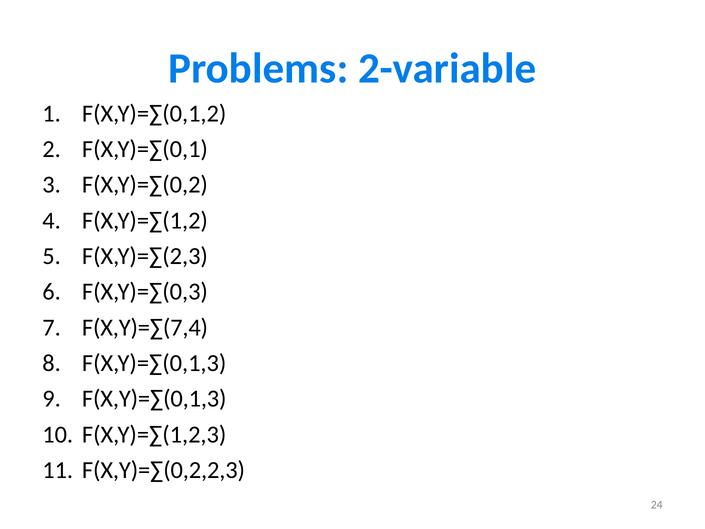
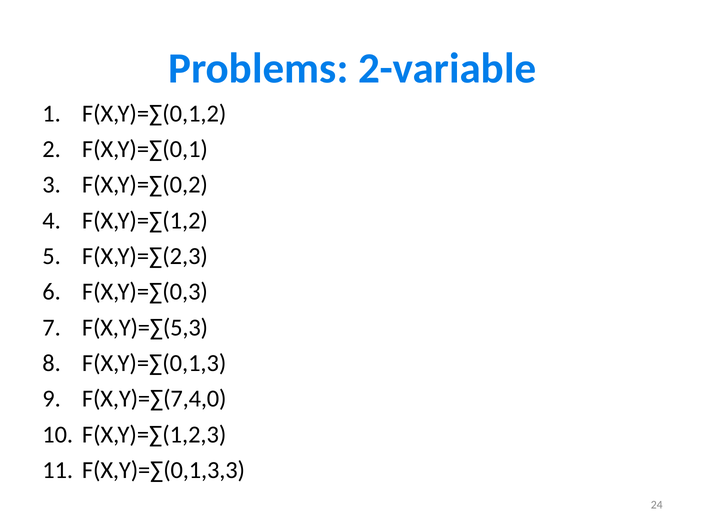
F(X,Y)=∑(7,4: F(X,Y)=∑(7,4 -> F(X,Y)=∑(5,3
F(X,Y)=∑(0,1,3 at (154, 399): F(X,Y)=∑(0,1,3 -> F(X,Y)=∑(7,4,0
F(X,Y)=∑(0,2,2,3: F(X,Y)=∑(0,2,2,3 -> F(X,Y)=∑(0,1,3,3
